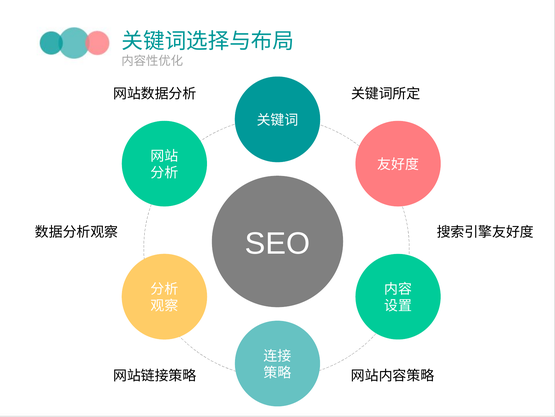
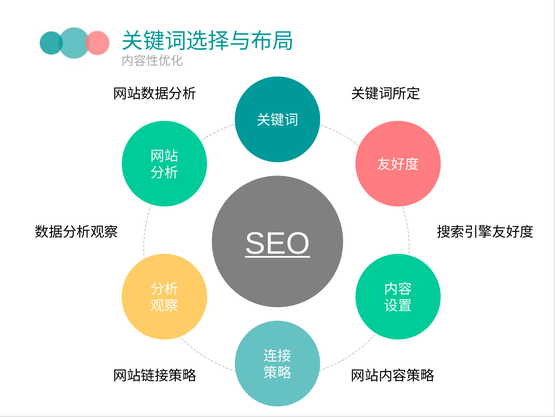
SEO underline: none -> present
